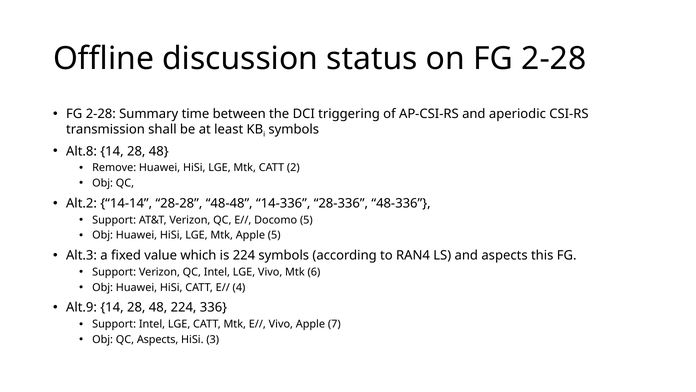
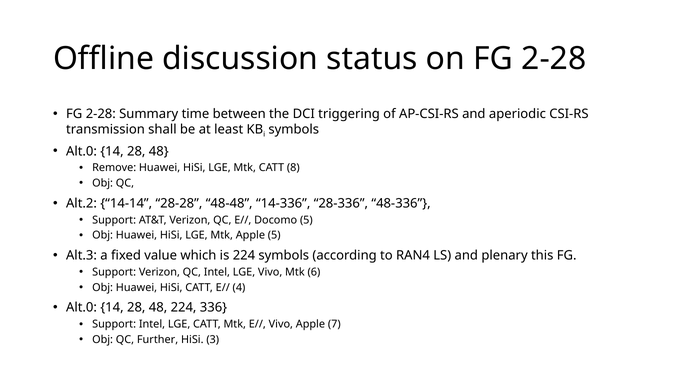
Alt.8 at (82, 151): Alt.8 -> Alt.0
2: 2 -> 8
and aspects: aspects -> plenary
Alt.9 at (82, 307): Alt.9 -> Alt.0
QC Aspects: Aspects -> Further
